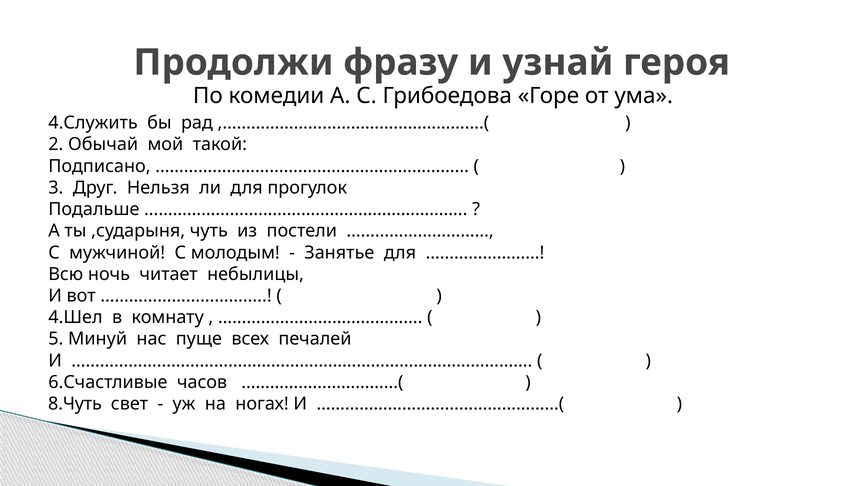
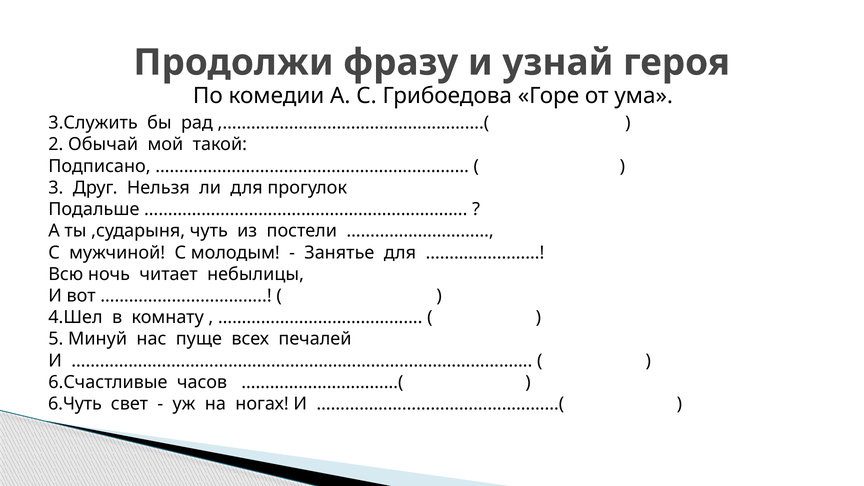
4.Служить: 4.Служить -> 3.Служить
8.Чуть: 8.Чуть -> 6.Чуть
